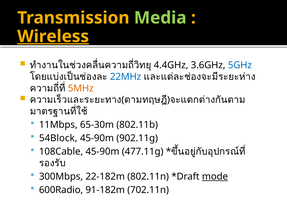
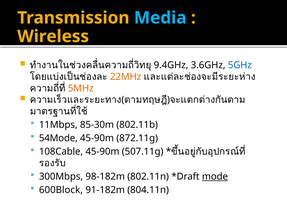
Media colour: light green -> light blue
Wireless underline: present -> none
4.4GHz: 4.4GHz -> 9.4GHz
22MHz colour: blue -> orange
65-30m: 65-30m -> 85-30m
54Block: 54Block -> 54Mode
902.11g: 902.11g -> 872.11g
477.11g: 477.11g -> 507.11g
22-182m: 22-182m -> 98-182m
600Radio: 600Radio -> 600Block
702.11n: 702.11n -> 804.11n
